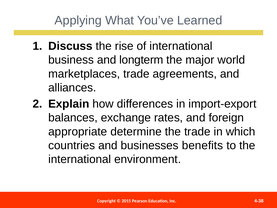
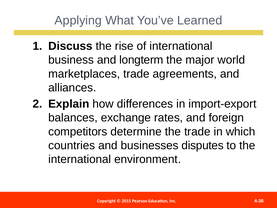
appropriate: appropriate -> competitors
benefits: benefits -> disputes
